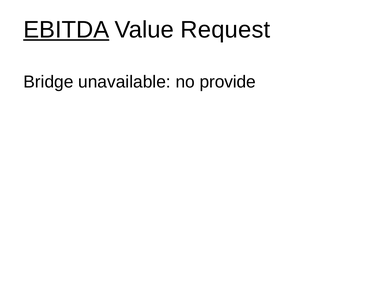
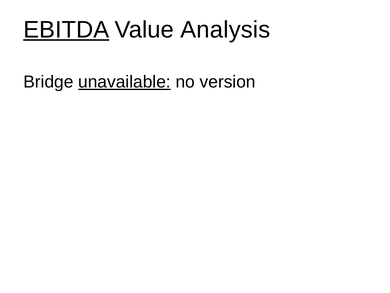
Request: Request -> Analysis
unavailable underline: none -> present
provide: provide -> version
